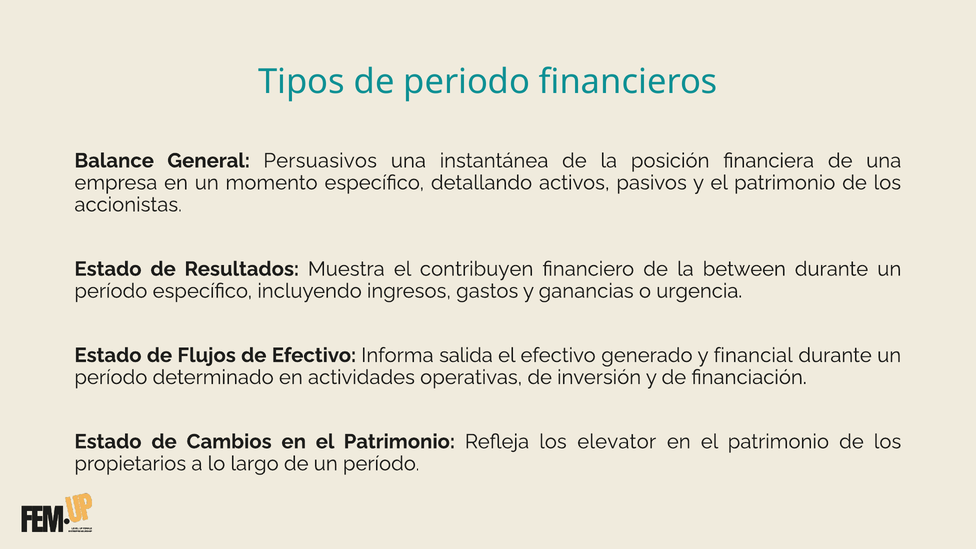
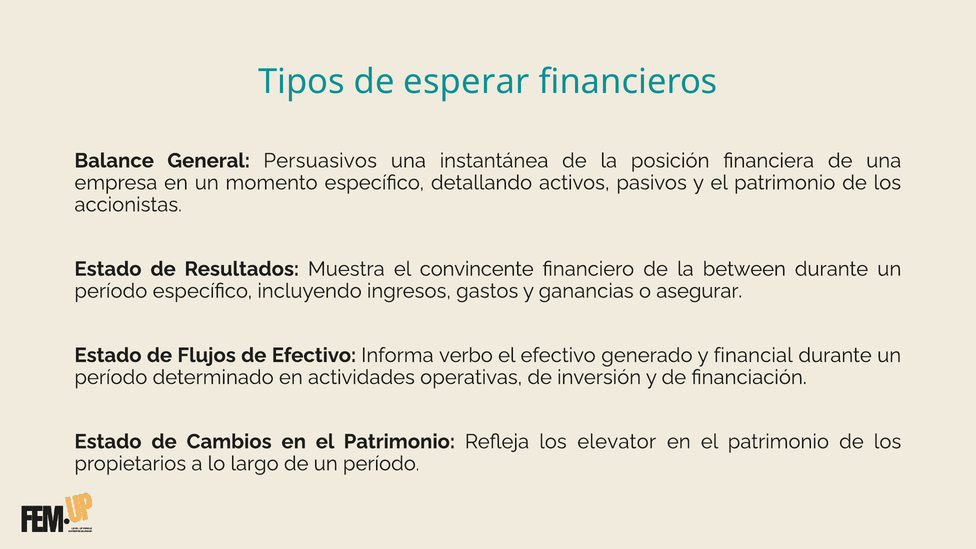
periodo: periodo -> esperar
contribuyen: contribuyen -> convincente
urgencia: urgencia -> asegurar
salida: salida -> verbo
